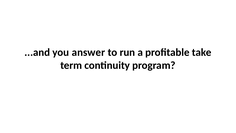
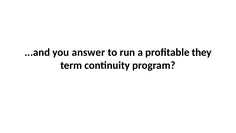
take: take -> they
